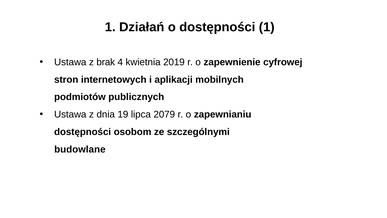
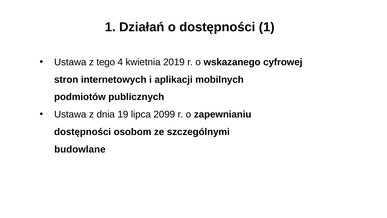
brak: brak -> tego
zapewnienie: zapewnienie -> wskazanego
2079: 2079 -> 2099
